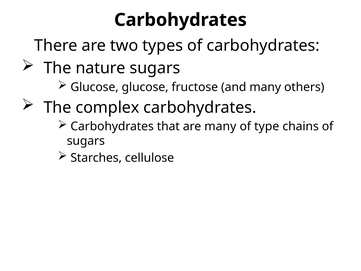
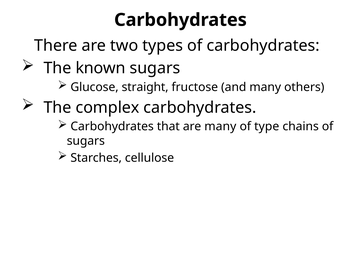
nature: nature -> known
Glucose glucose: glucose -> straight
